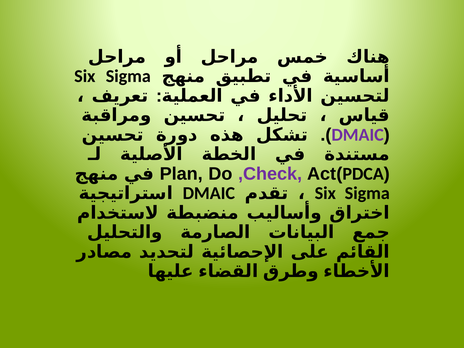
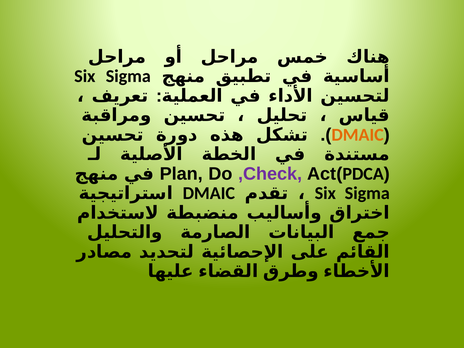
DMAIC at (358, 135) colour: purple -> orange
